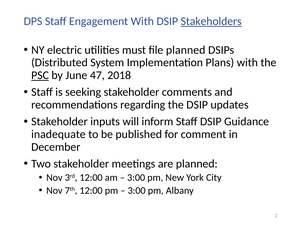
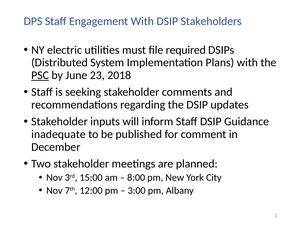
Stakeholders underline: present -> none
file planned: planned -> required
47: 47 -> 23
3rd 12:00: 12:00 -> 15:00
3:00 at (136, 177): 3:00 -> 8:00
